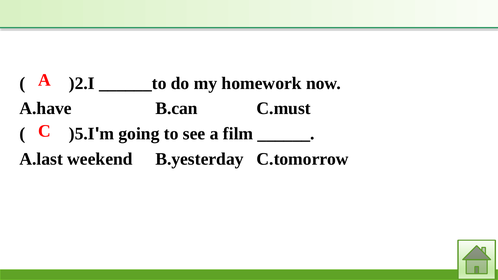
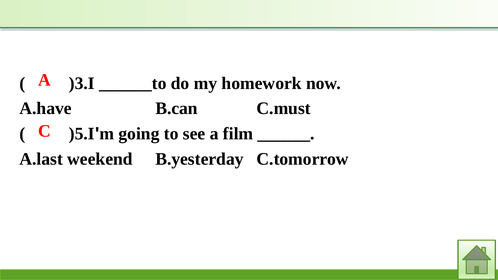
)2.I: )2.I -> )3.I
